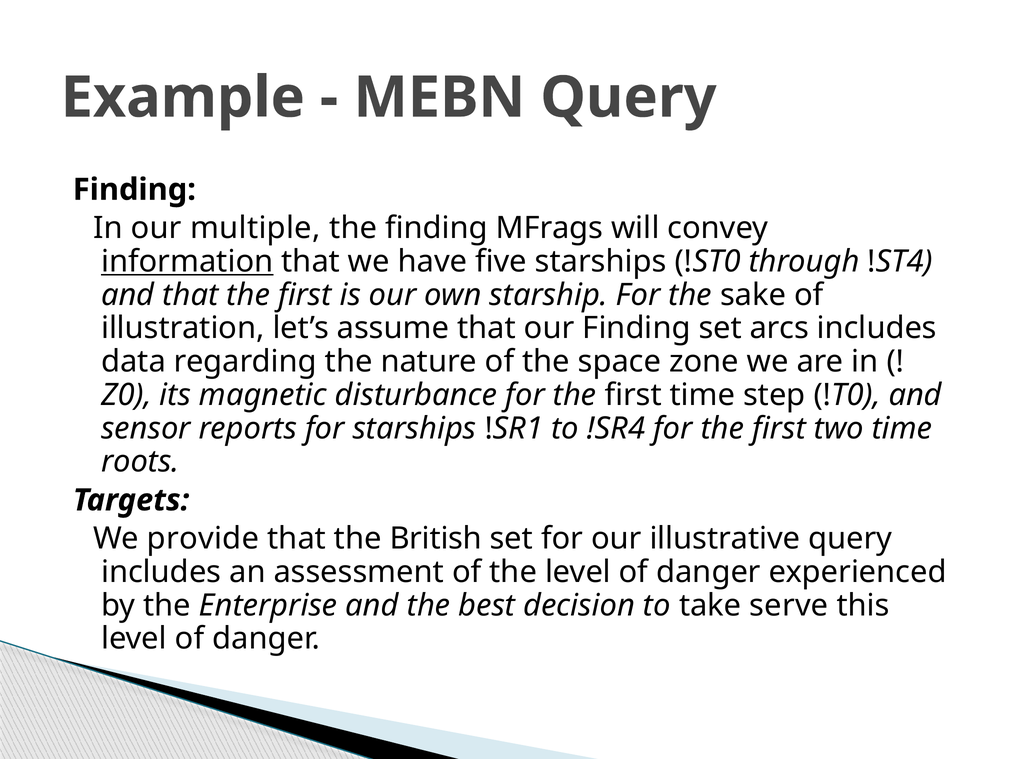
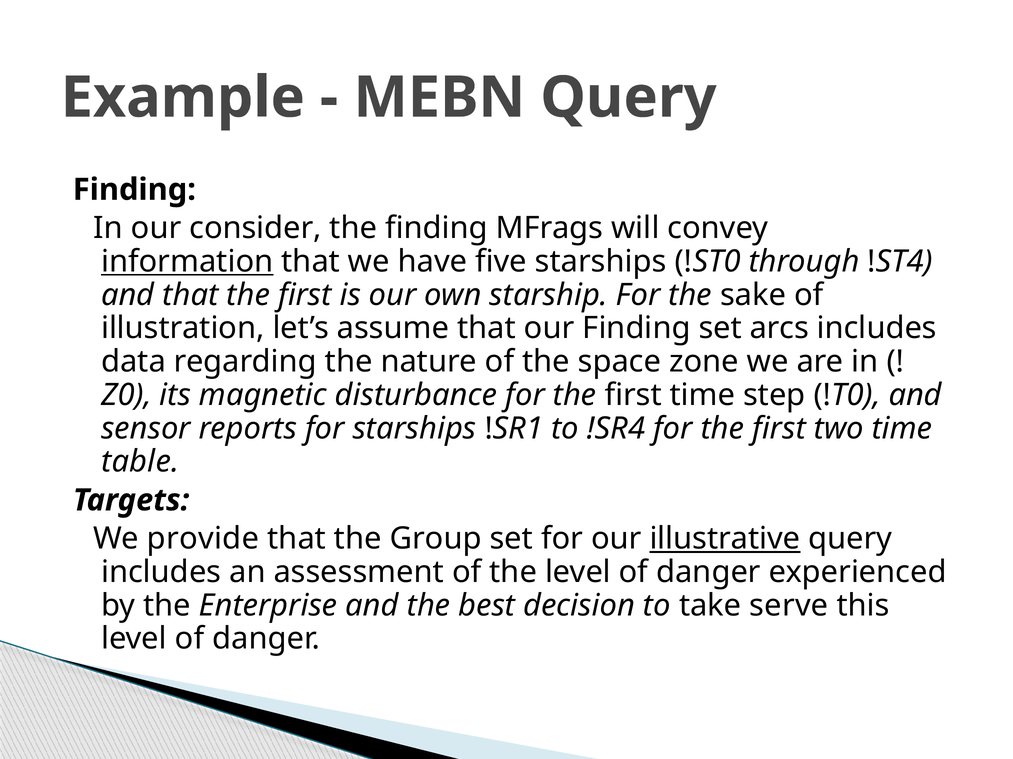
multiple: multiple -> consider
roots: roots -> table
British: British -> Group
illustrative underline: none -> present
